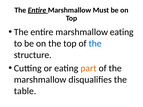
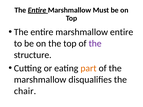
marshmallow eating: eating -> entire
the at (95, 44) colour: blue -> purple
table: table -> chair
